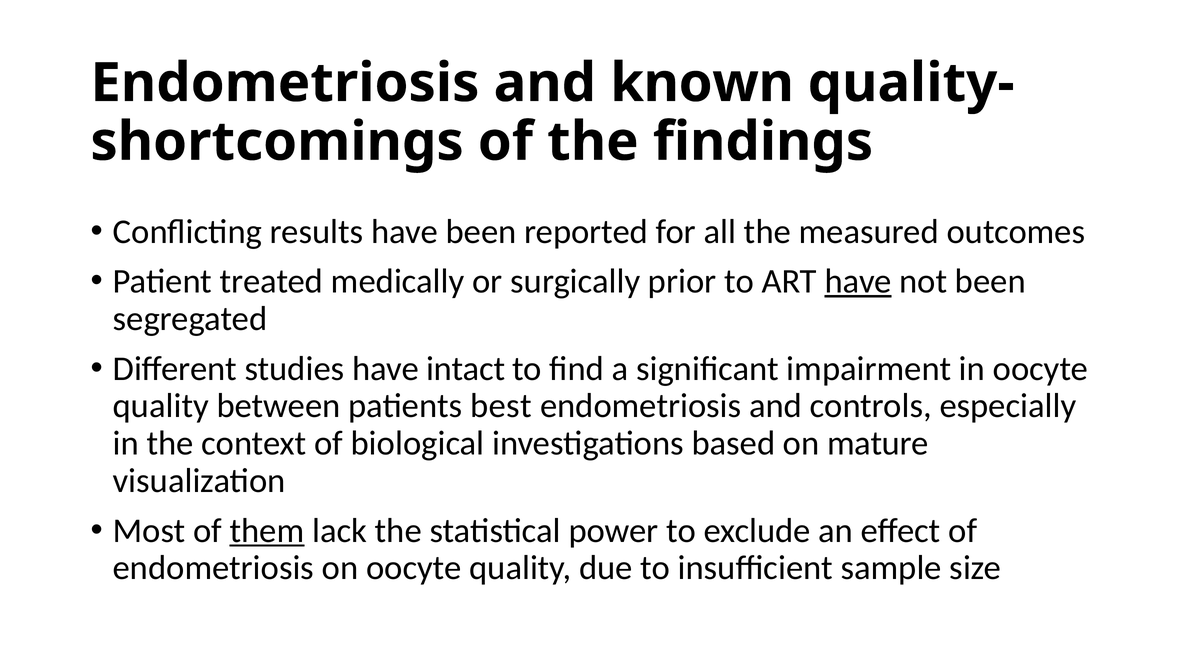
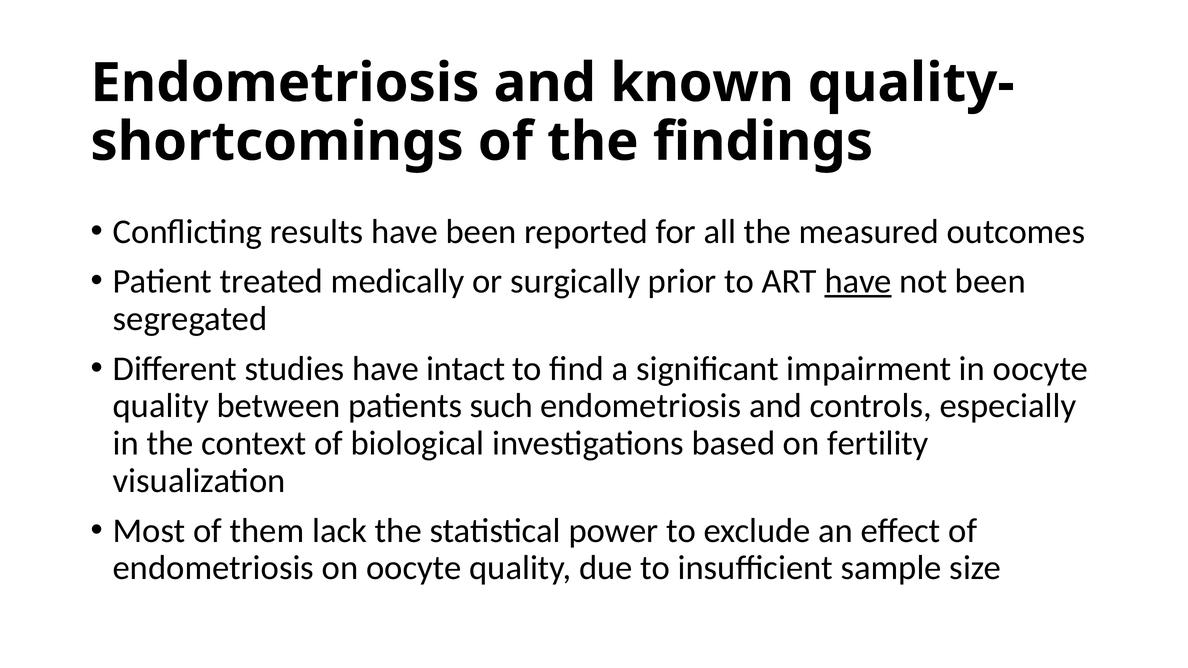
best: best -> such
mature: mature -> fertility
them underline: present -> none
